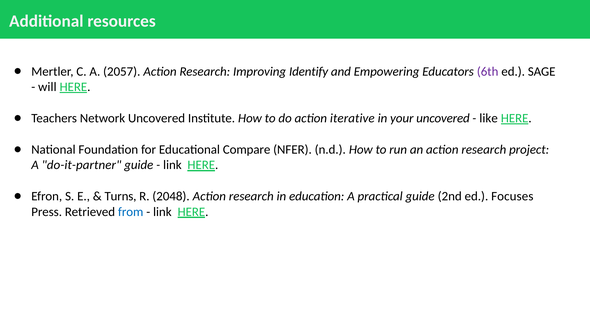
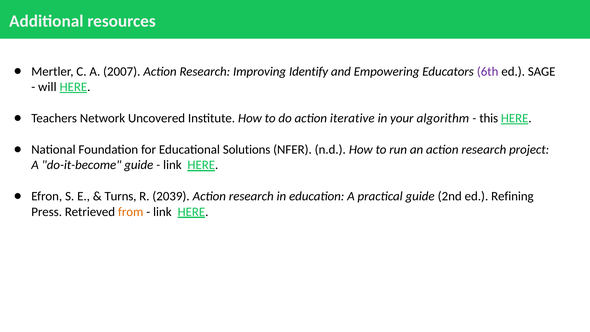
2057: 2057 -> 2007
your uncovered: uncovered -> algorithm
like: like -> this
Compare: Compare -> Solutions
do-it-partner: do-it-partner -> do-it-become
2048: 2048 -> 2039
Focuses: Focuses -> Refining
from colour: blue -> orange
